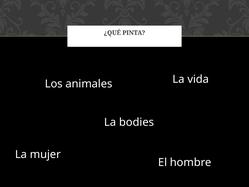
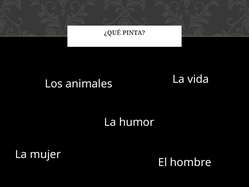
bodies: bodies -> humor
